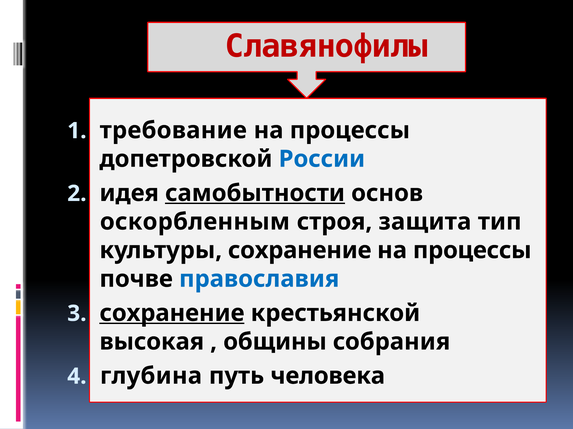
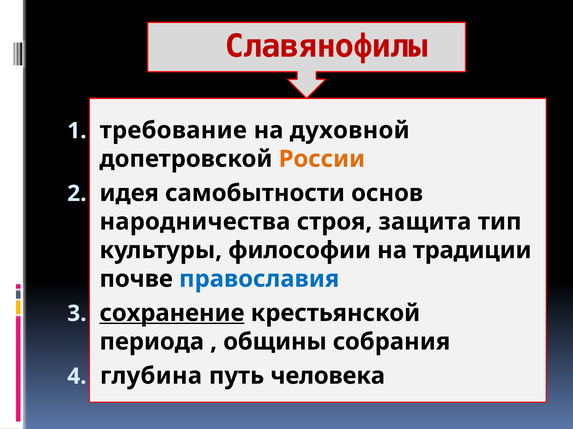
процессы at (350, 131): процессы -> духовной
России colour: blue -> orange
самобытности underline: present -> none
оскорбленным: оскорбленным -> народничества
культуры сохранение: сохранение -> философии
процессы at (472, 251): процессы -> традиции
высокая: высокая -> периода
